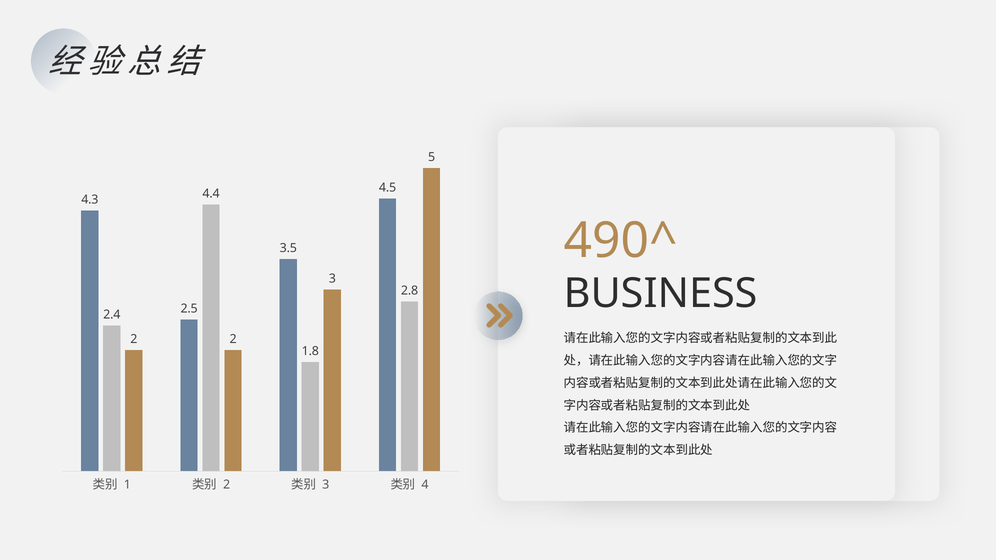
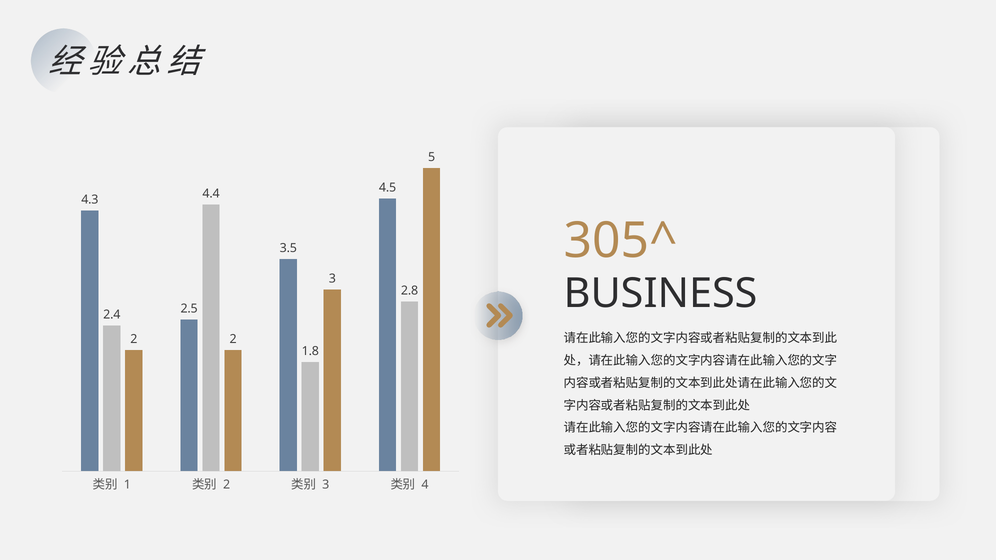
490^: 490^ -> 305^
